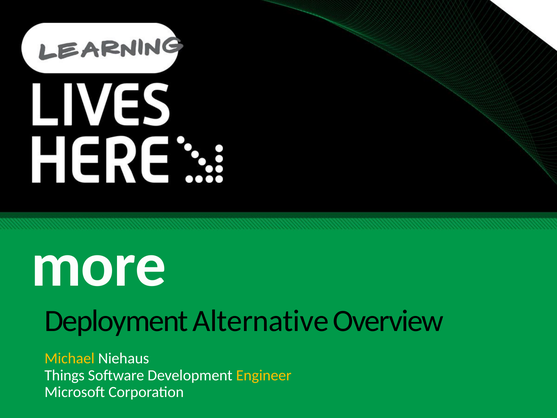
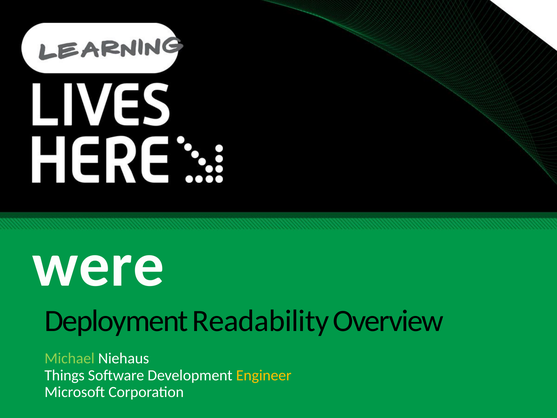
more: more -> were
Alternative: Alternative -> Readability
Michael colour: yellow -> light green
